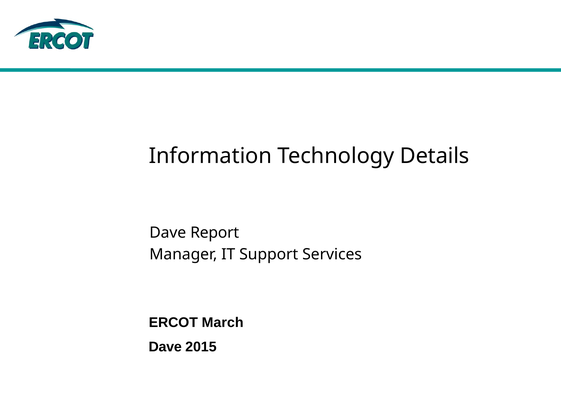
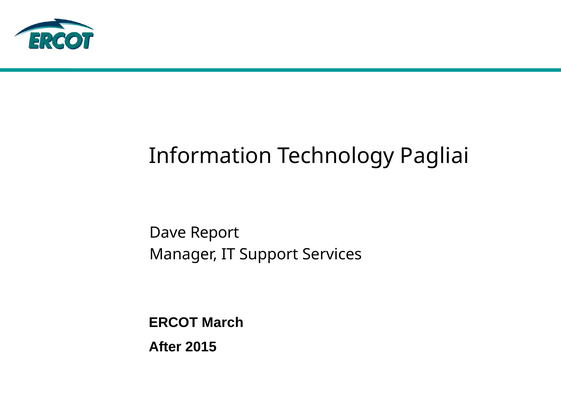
Details: Details -> Pagliai
Dave at (165, 348): Dave -> After
